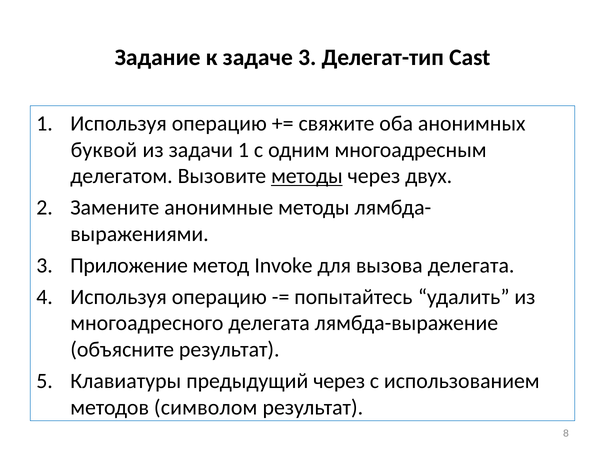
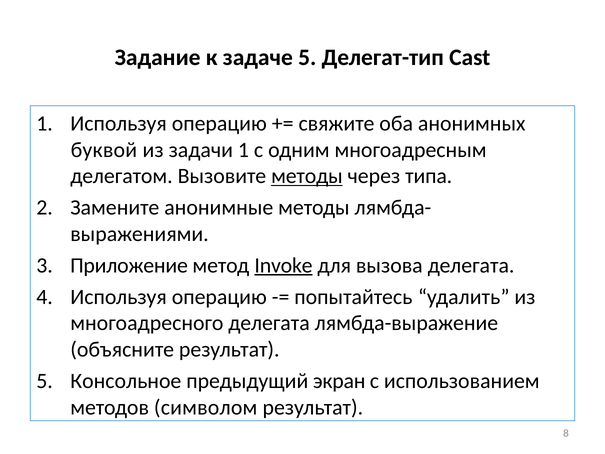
задаче 3: 3 -> 5
двух: двух -> типа
Invoke underline: none -> present
Клавиатуры: Клавиатуры -> Консольное
предыдущий через: через -> экран
